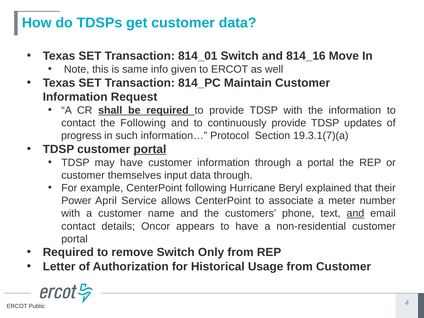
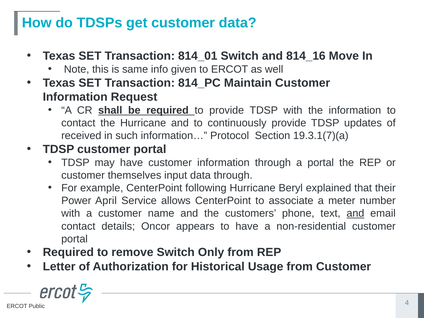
the Following: Following -> Hurricane
progress: progress -> received
portal at (150, 149) underline: present -> none
